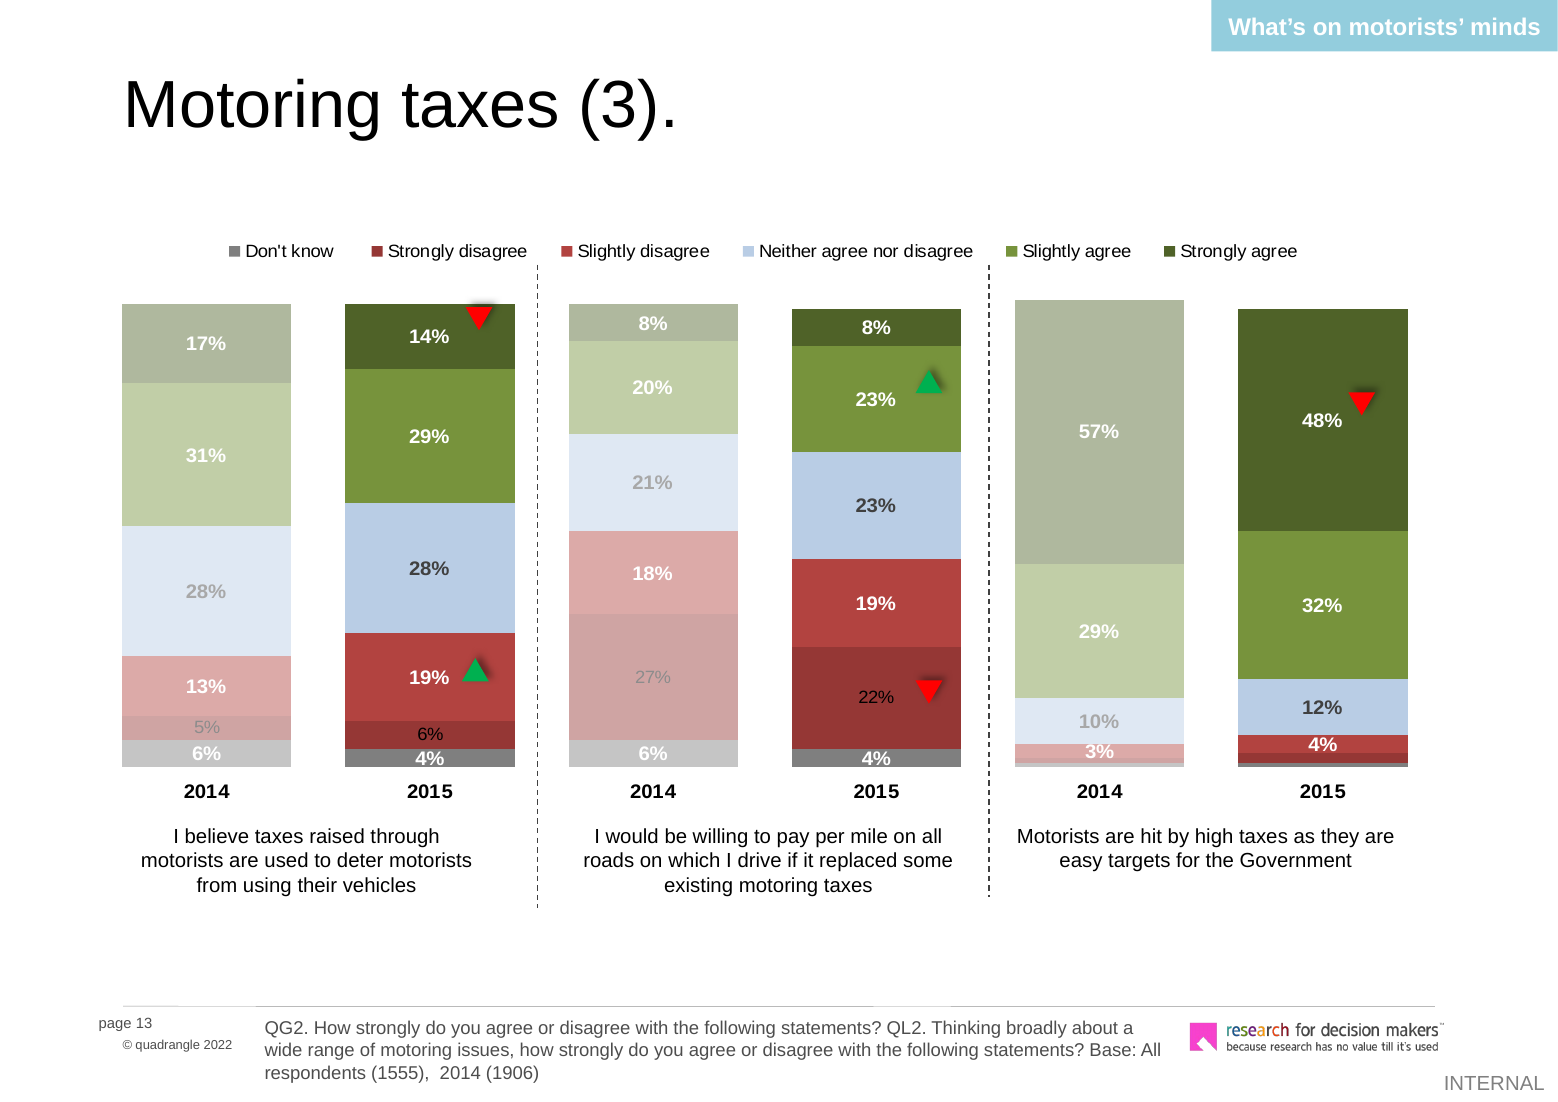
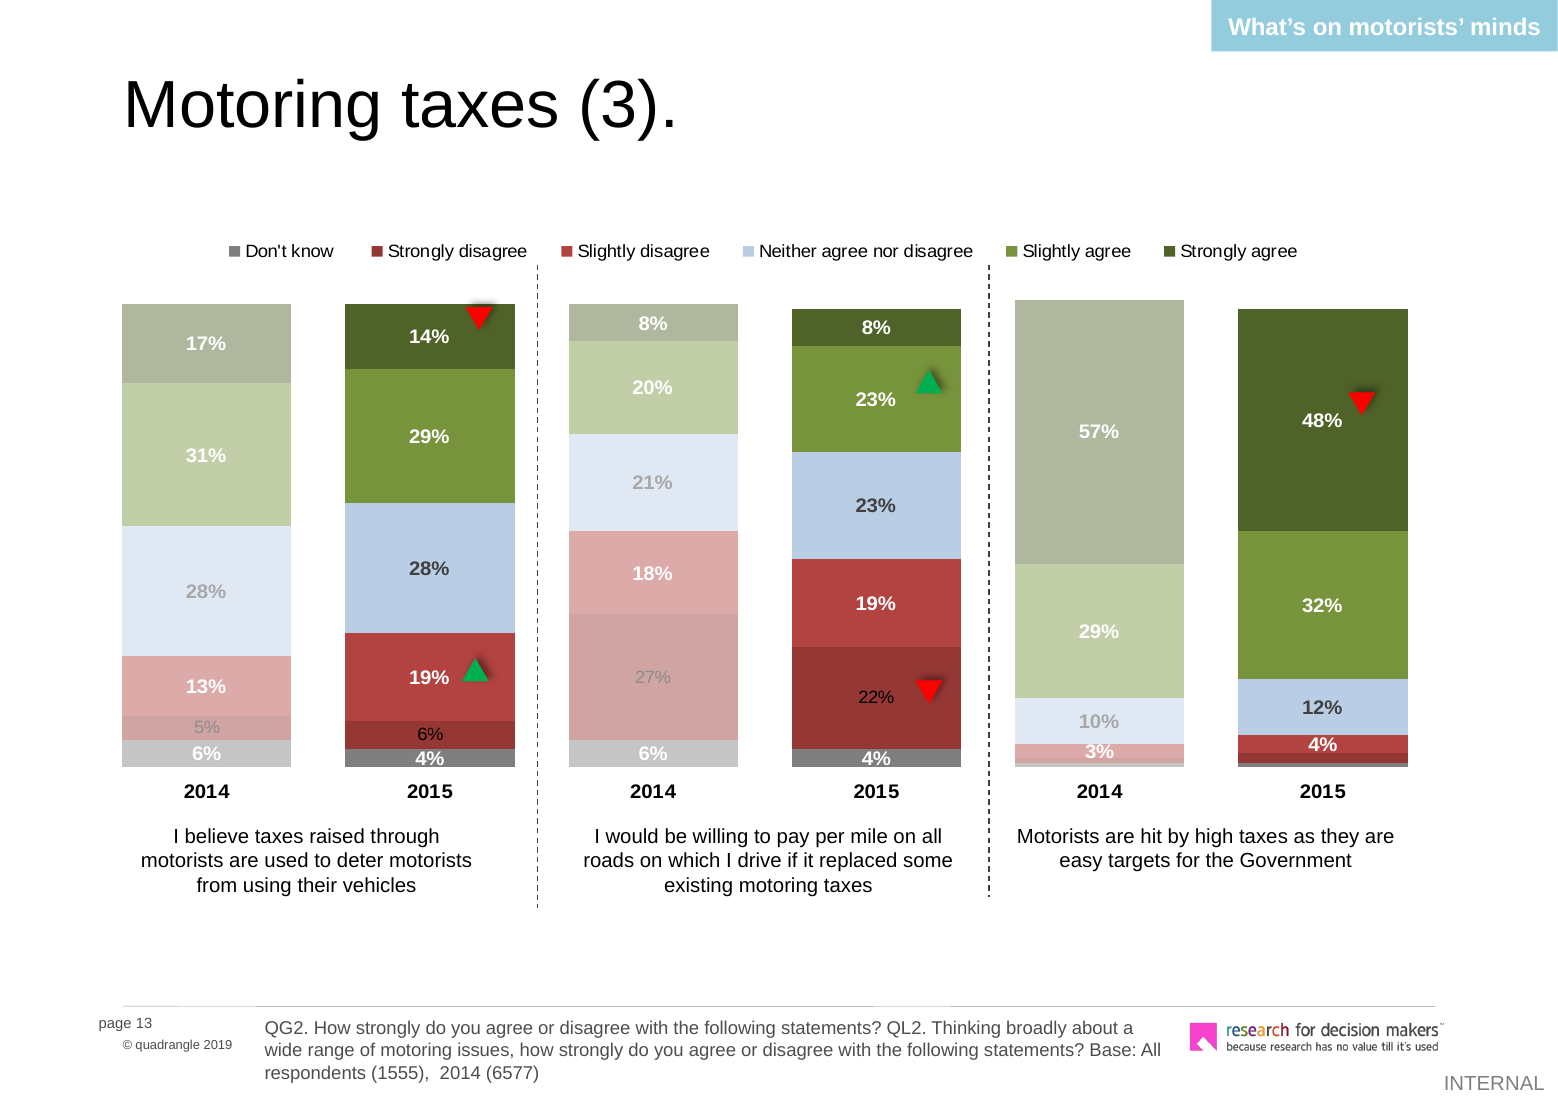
2022: 2022 -> 2019
1906: 1906 -> 6577
